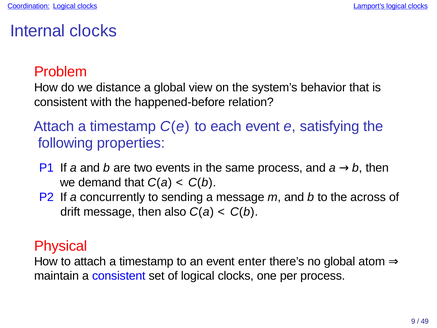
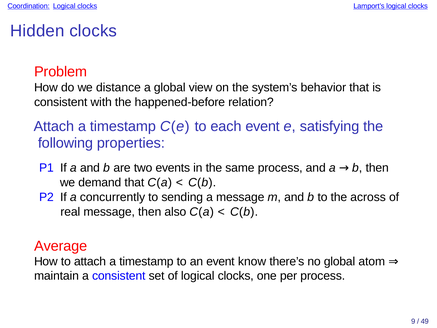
Internal: Internal -> Hidden
drift: drift -> real
Physical: Physical -> Average
enter: enter -> know
